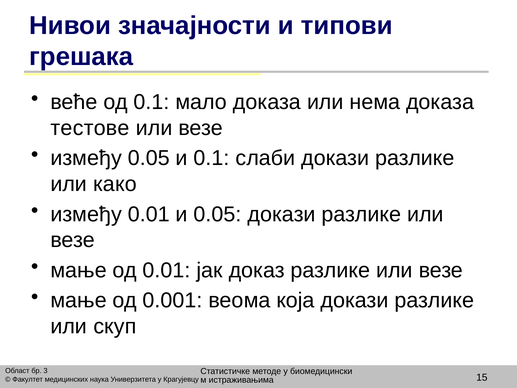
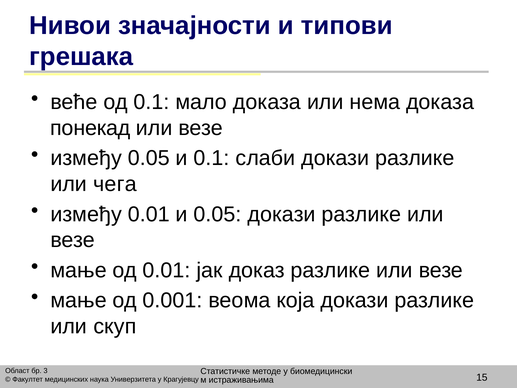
тестове: тестове -> понекад
како: како -> чега
